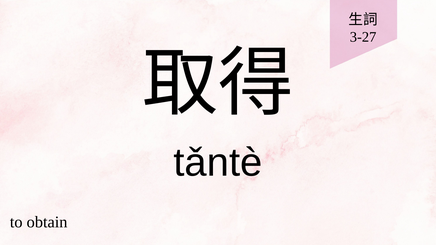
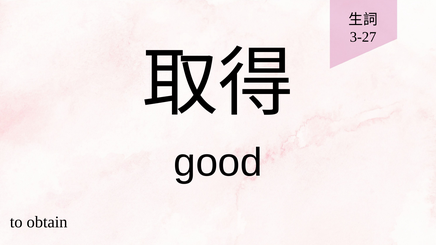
tǎntè: tǎntè -> good
